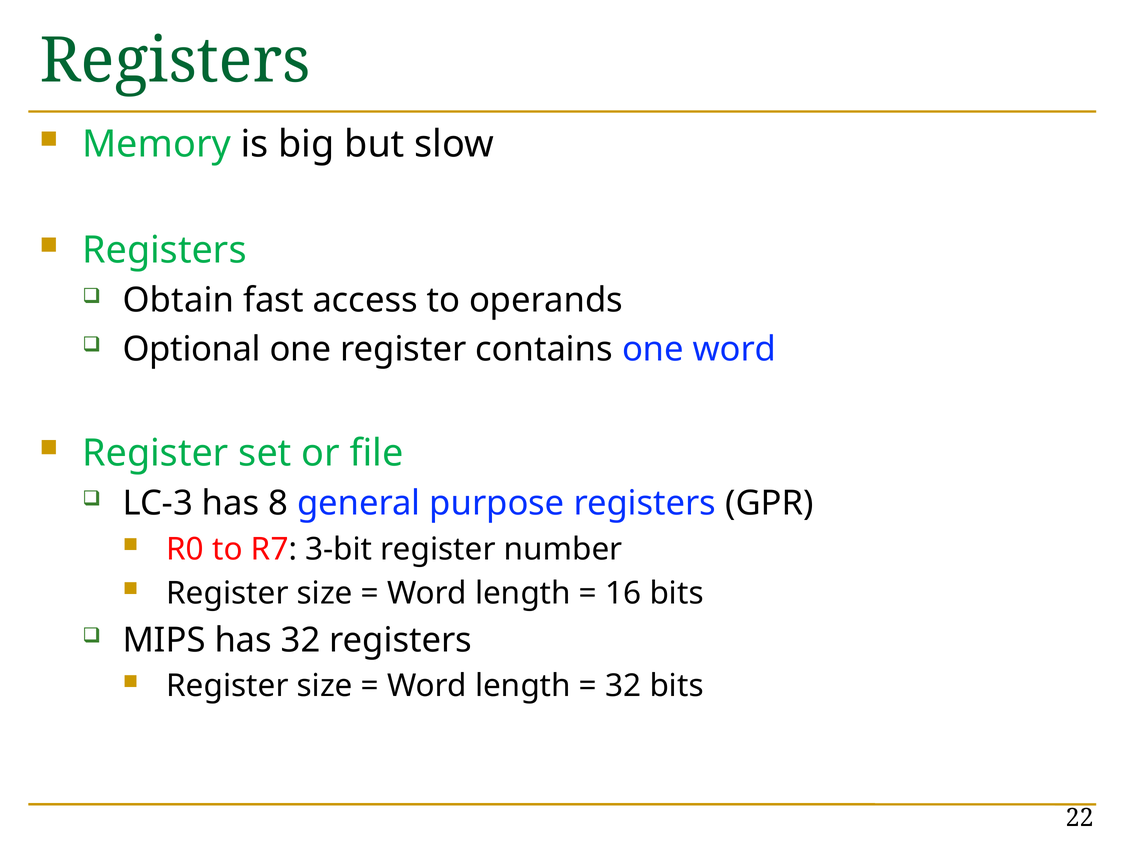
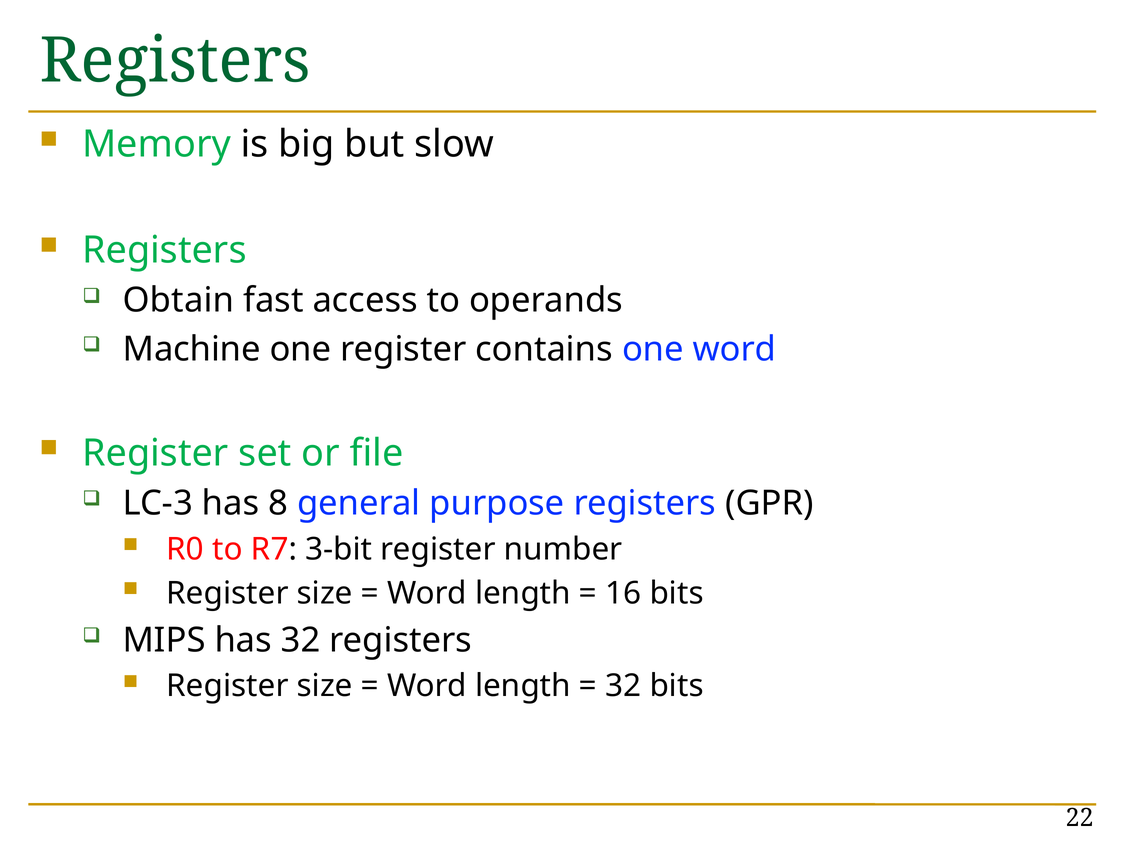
Optional: Optional -> Machine
